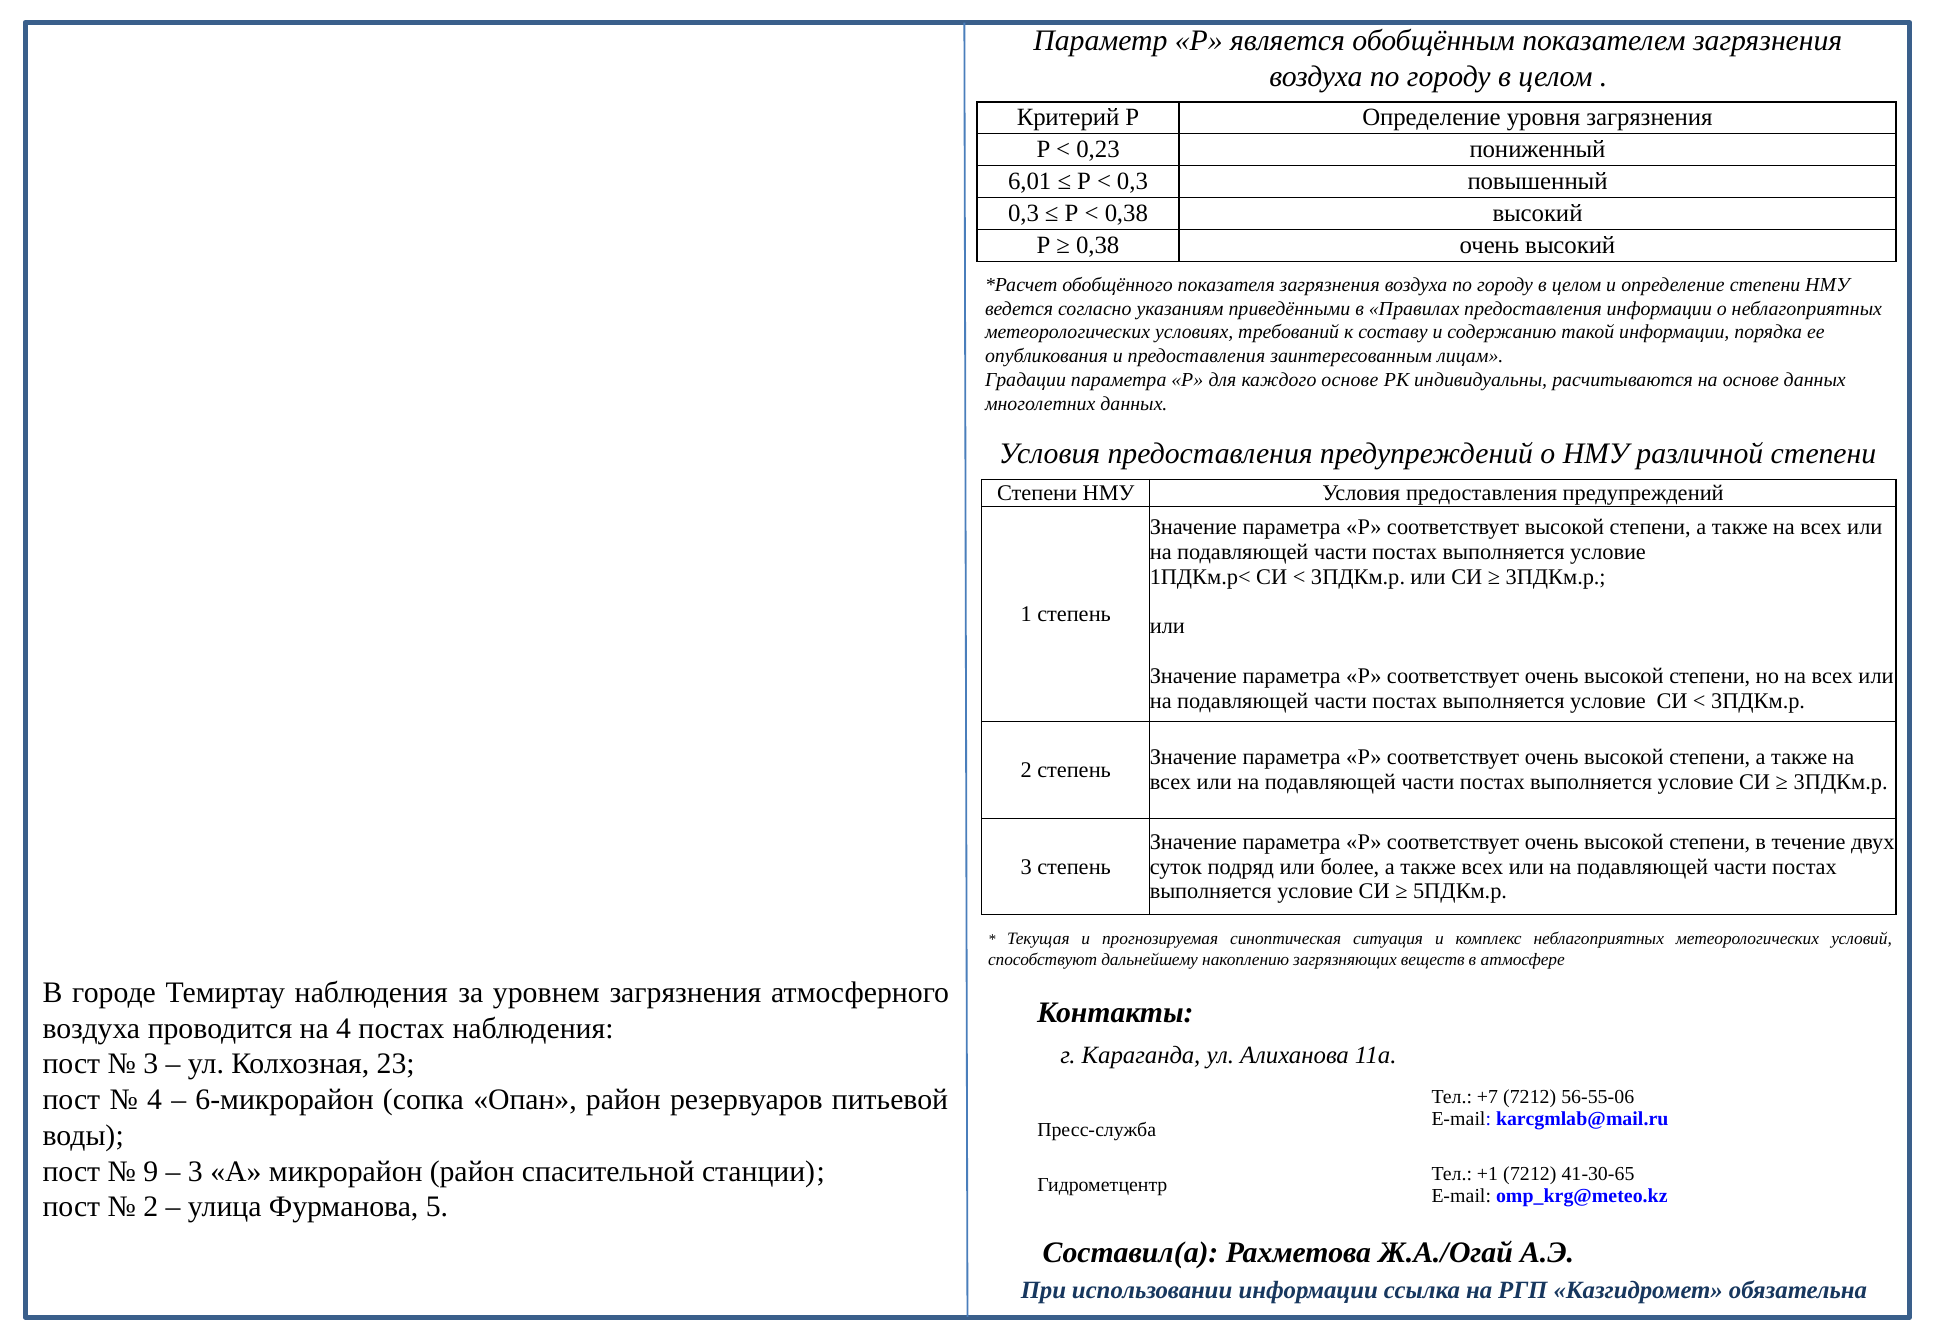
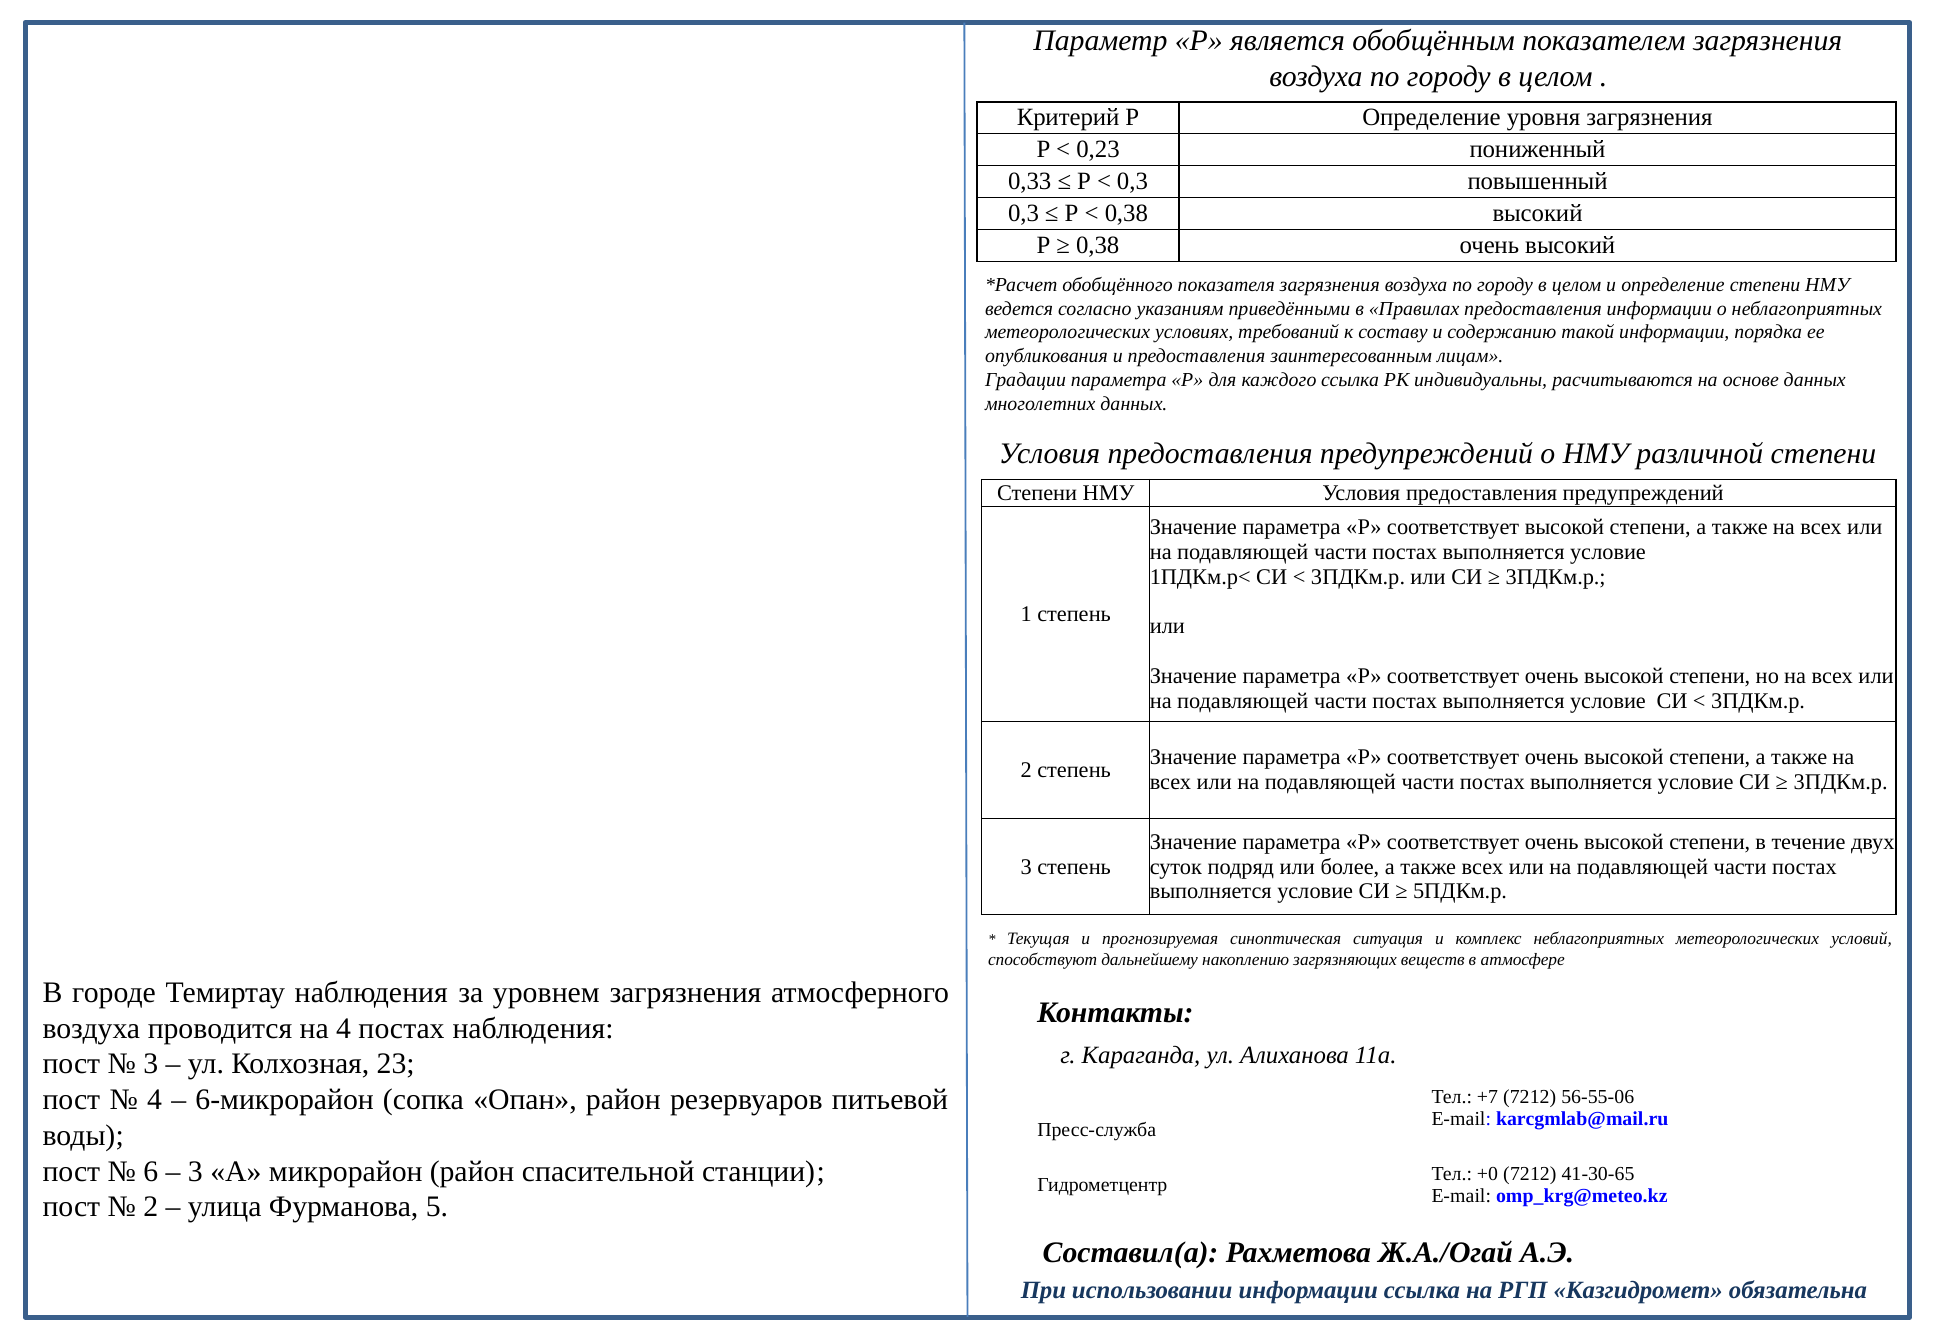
6,01: 6,01 -> 0,33
каждого основе: основе -> ссылка
9: 9 -> 6
+1: +1 -> +0
